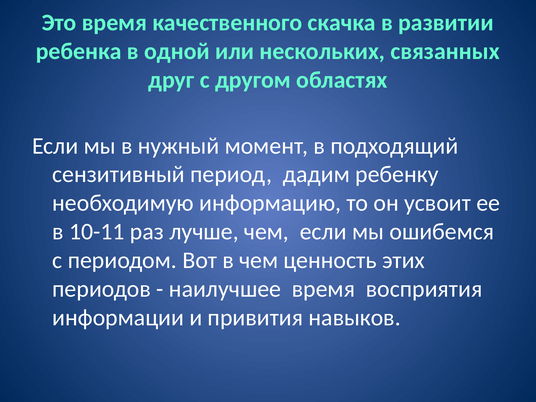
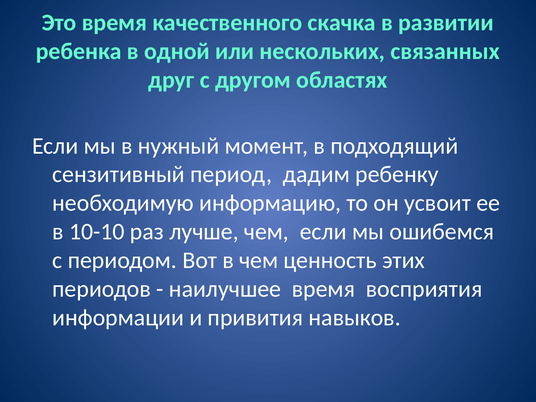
10-11: 10-11 -> 10-10
